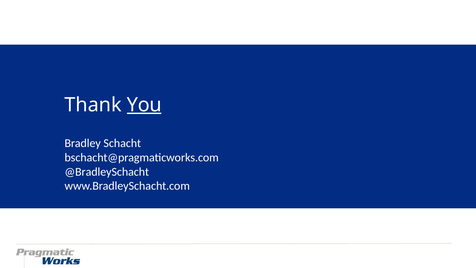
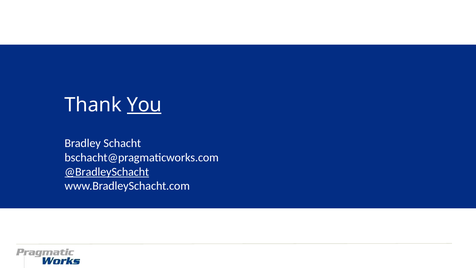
@BradleySchacht underline: none -> present
